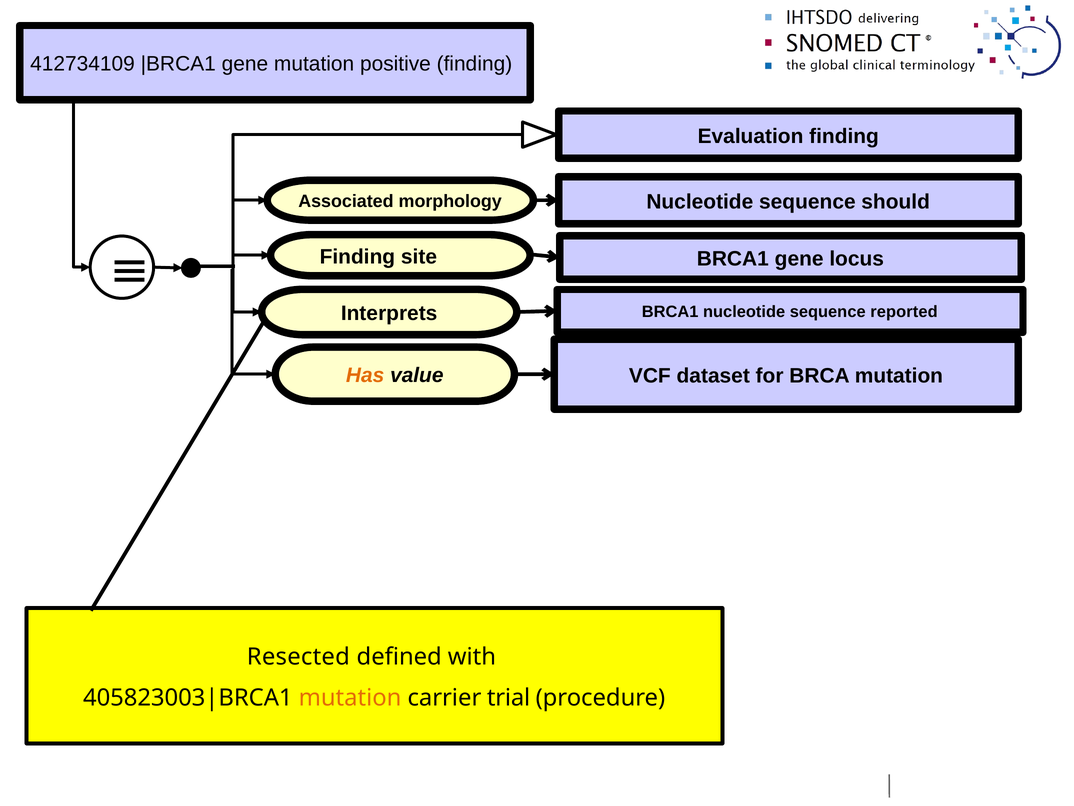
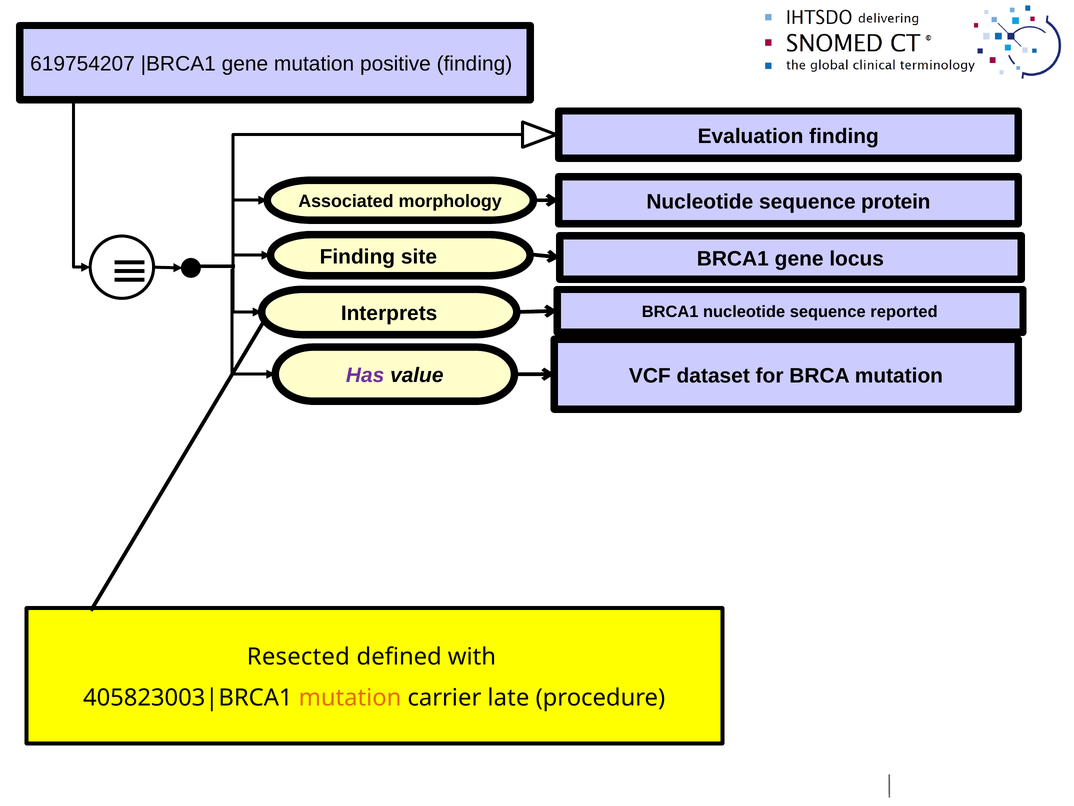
412734109: 412734109 -> 619754207
should: should -> protein
Has colour: orange -> purple
carrier trial: trial -> late
